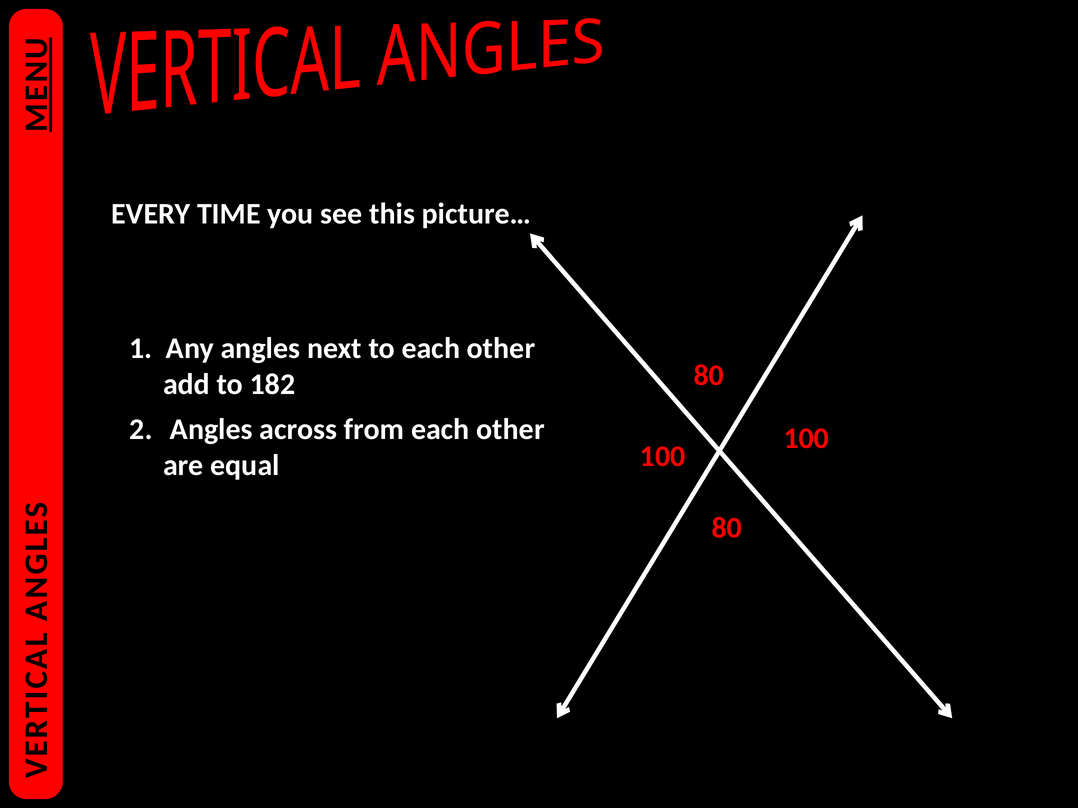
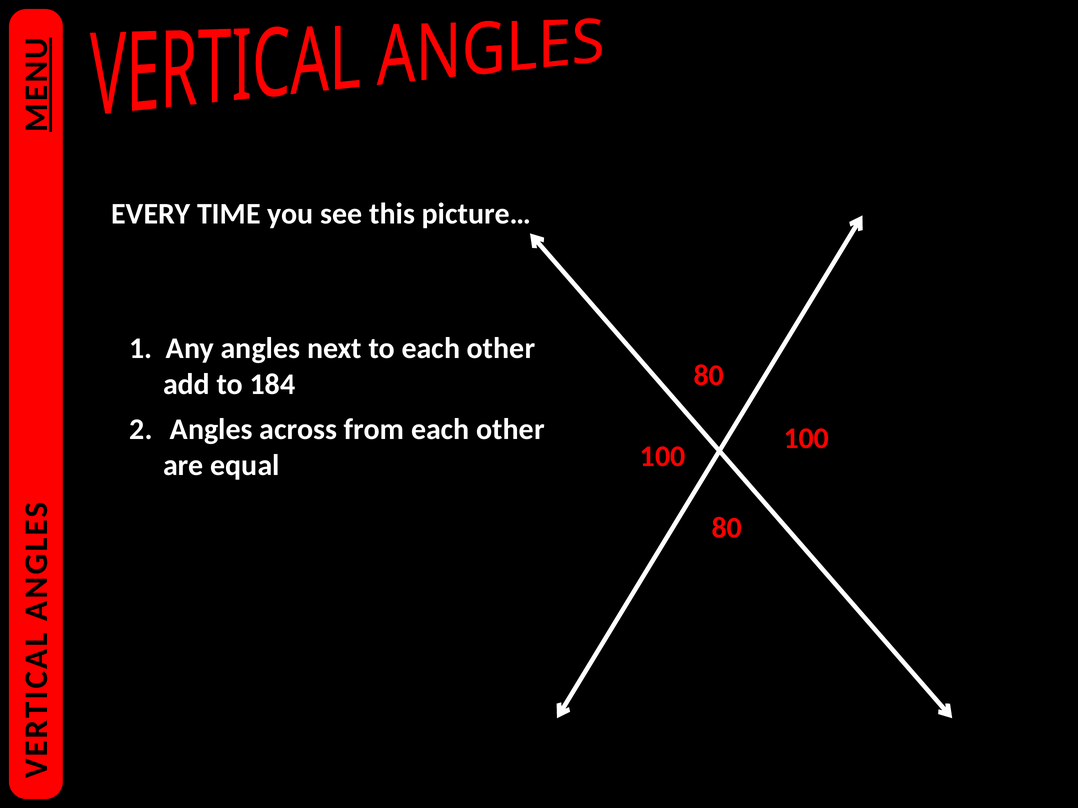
182: 182 -> 184
